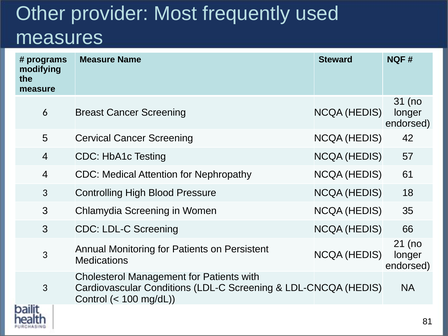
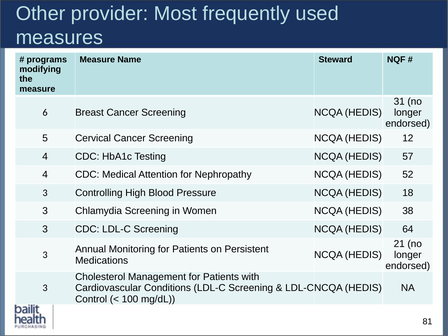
42: 42 -> 12
61: 61 -> 52
35: 35 -> 38
66: 66 -> 64
